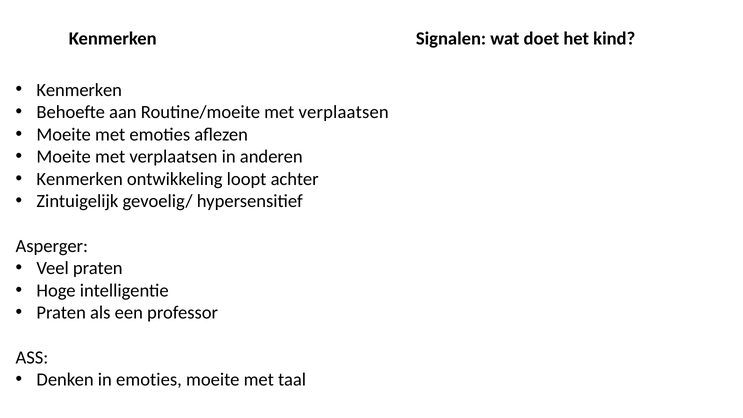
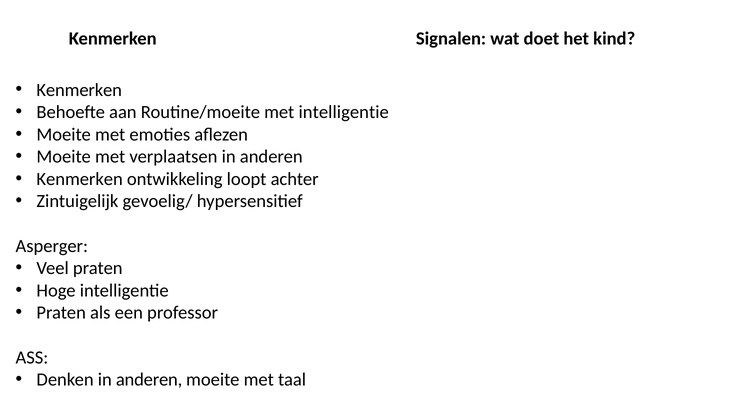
Routine/moeite met verplaatsen: verplaatsen -> intelligentie
Denken in emoties: emoties -> anderen
